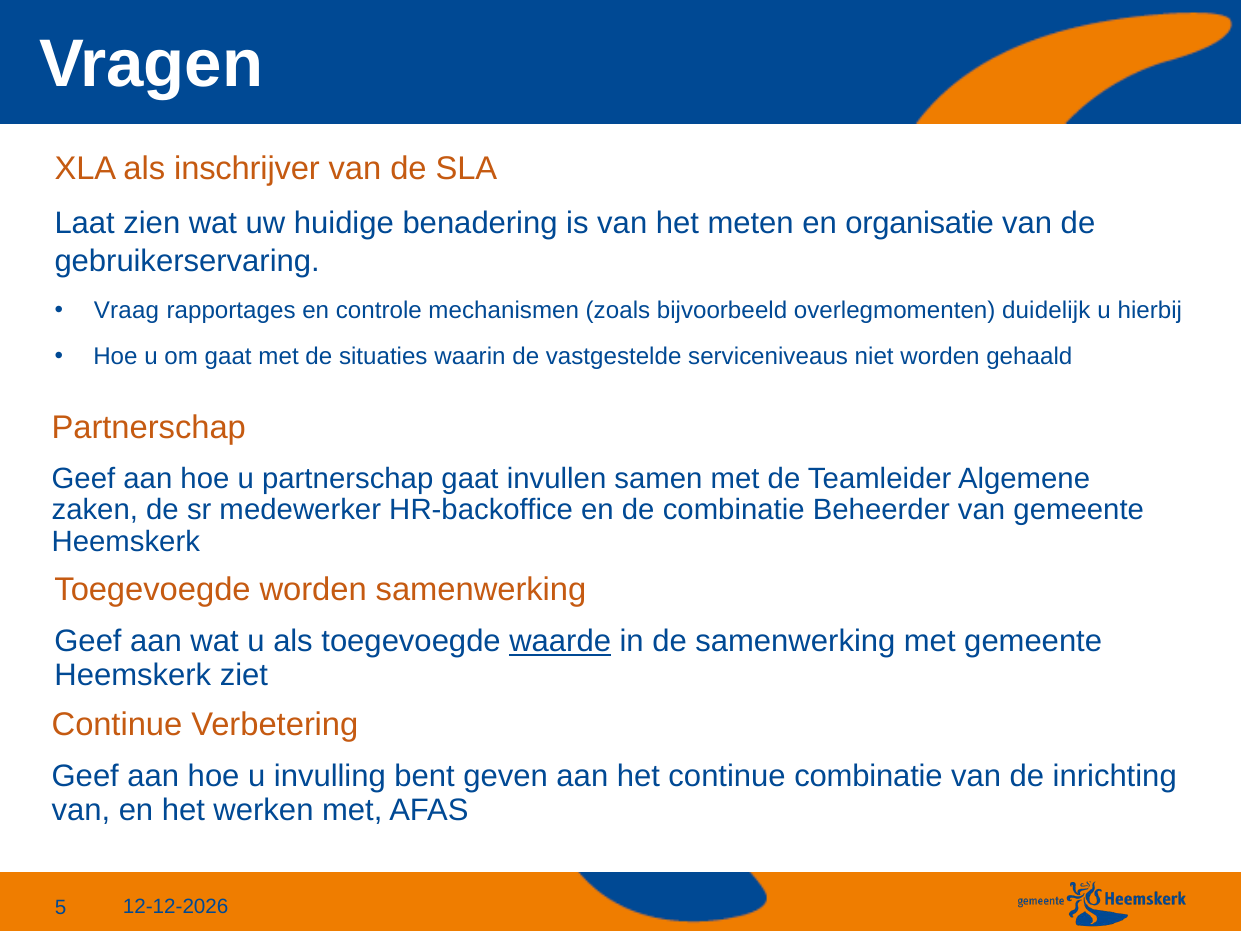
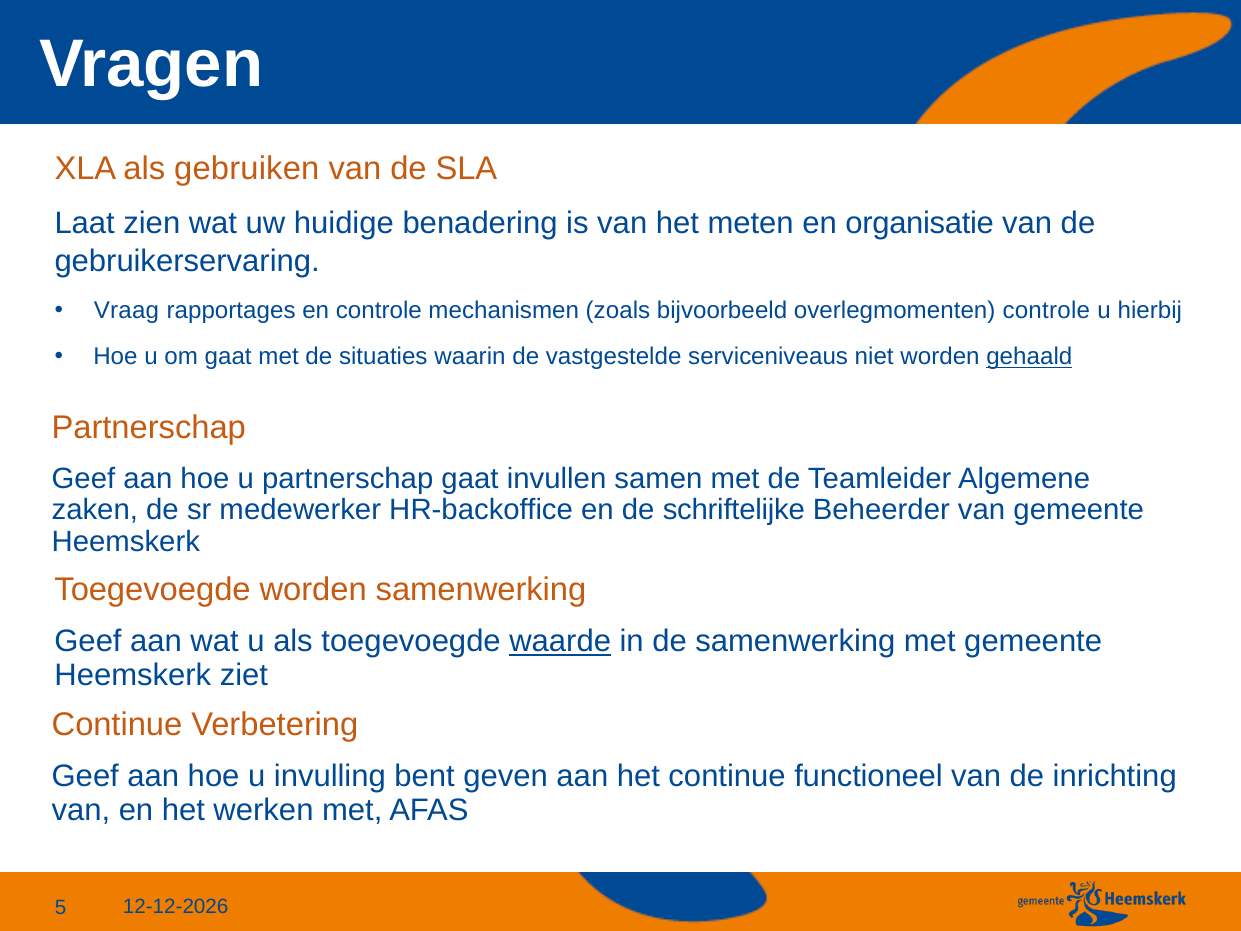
inschrijver: inschrijver -> gebruiken
overlegmomenten duidelijk: duidelijk -> controle
gehaald underline: none -> present
de combinatie: combinatie -> schriftelijke
continue combinatie: combinatie -> functioneel
